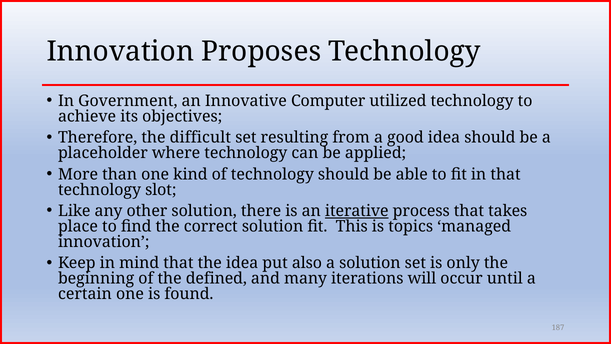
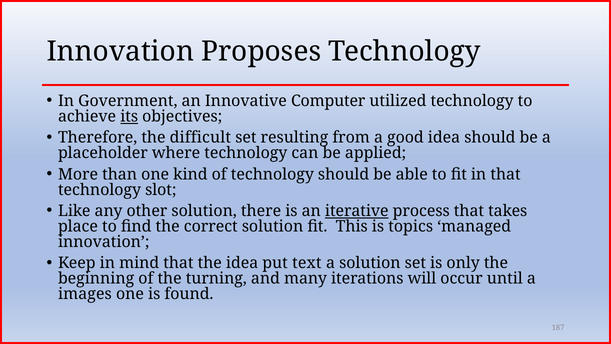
its underline: none -> present
also: also -> text
defined: defined -> turning
certain: certain -> images
